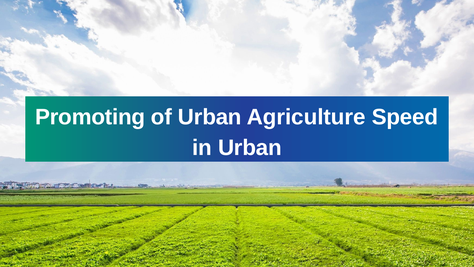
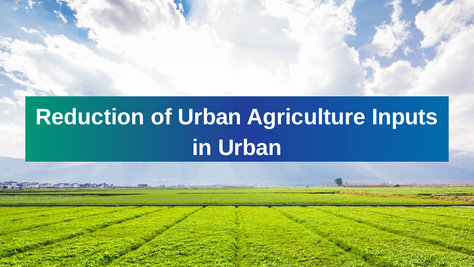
Promoting: Promoting -> Reduction
Speed: Speed -> Inputs
